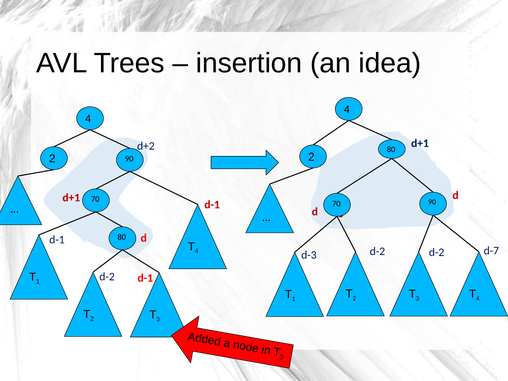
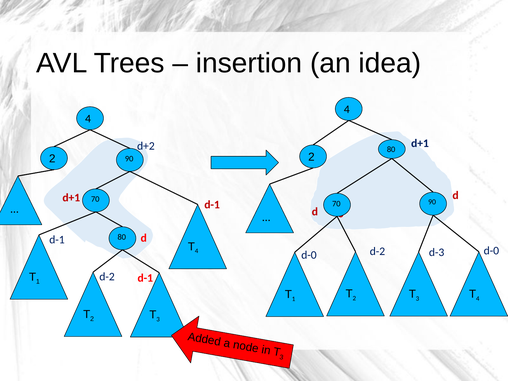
d-7 at (491, 251): d-7 -> d-0
d-2 at (437, 252): d-2 -> d-3
d-3 at (309, 255): d-3 -> d-0
